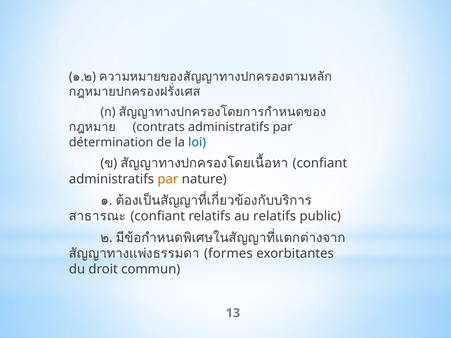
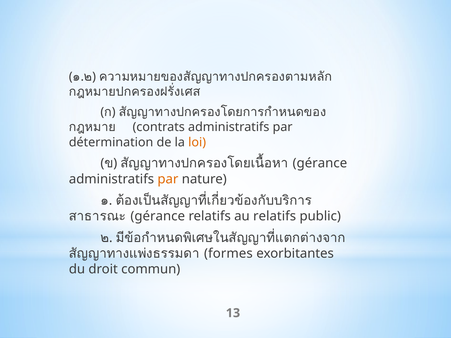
loi colour: blue -> orange
confiant at (320, 163): confiant -> gérance
confiant at (158, 216): confiant -> gérance
